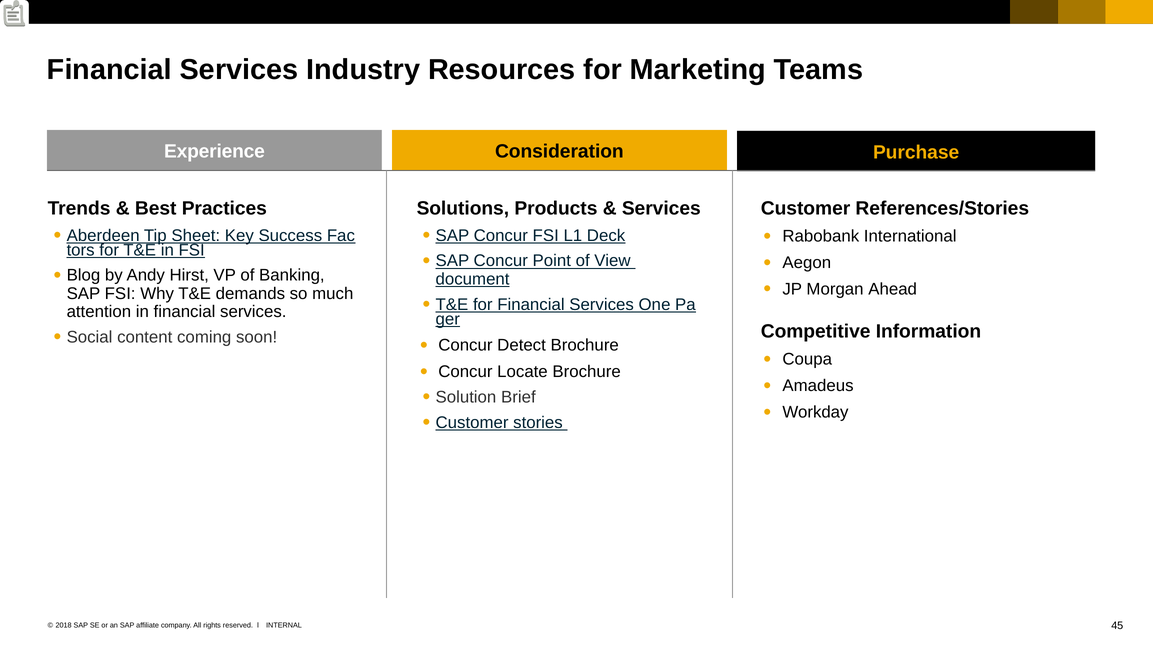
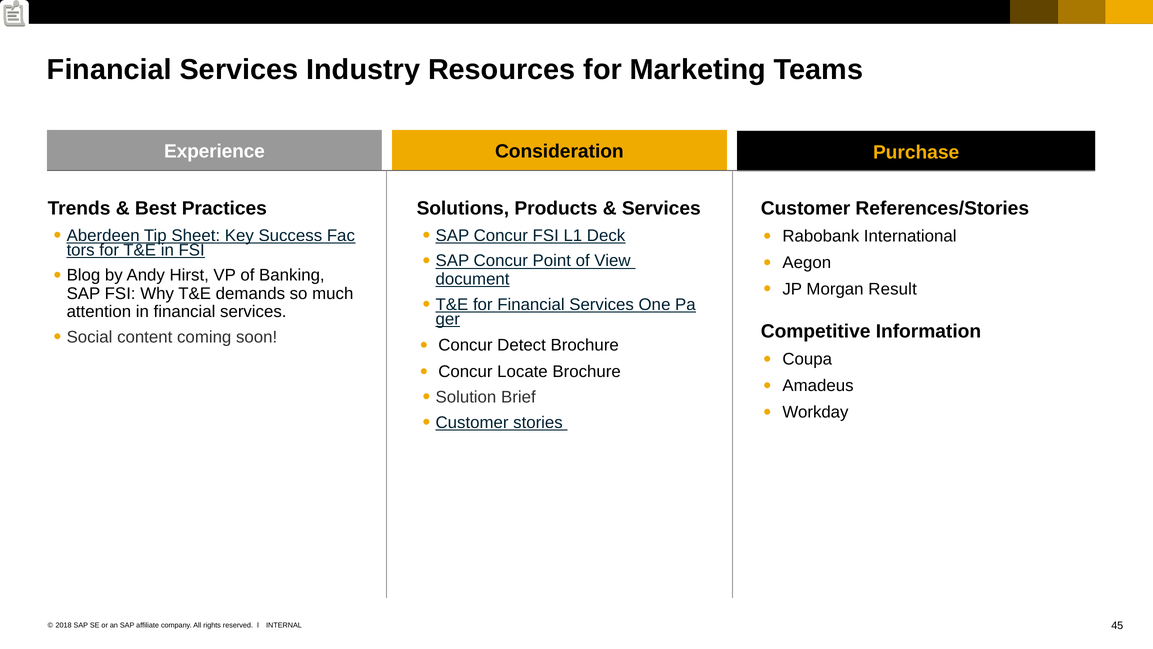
Ahead: Ahead -> Result
